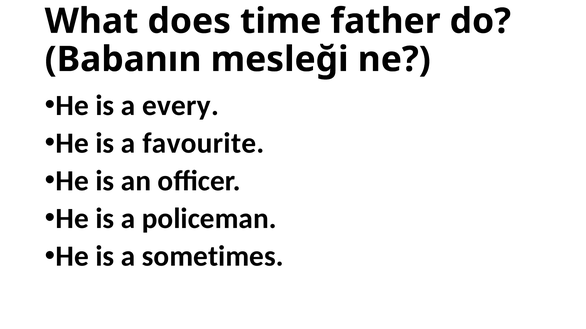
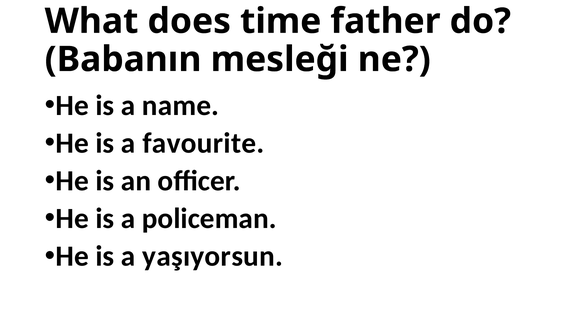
every: every -> name
sometimes: sometimes -> yaşıyorsun
